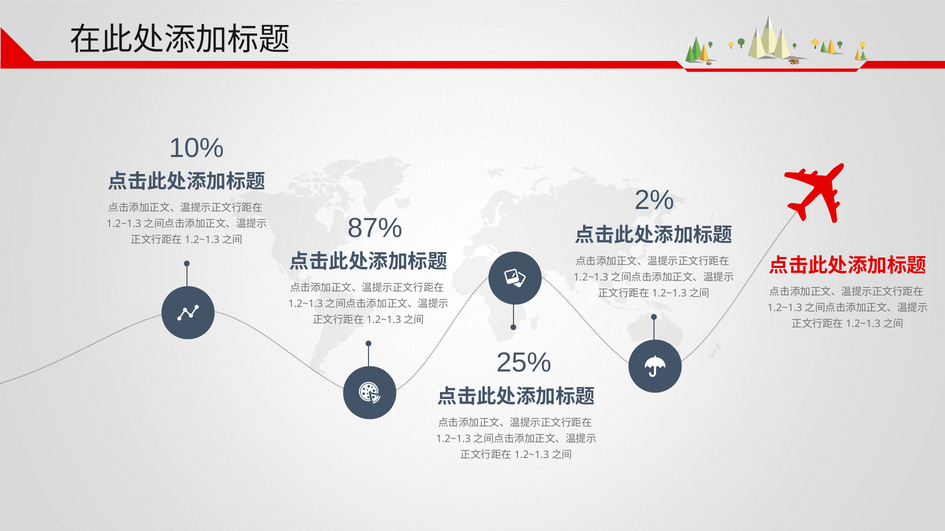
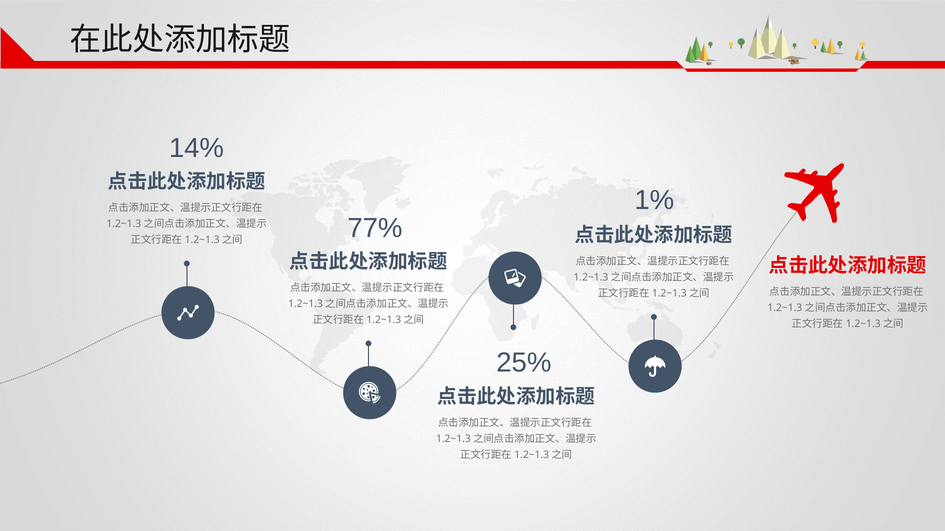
10%: 10% -> 14%
2%: 2% -> 1%
87%: 87% -> 77%
